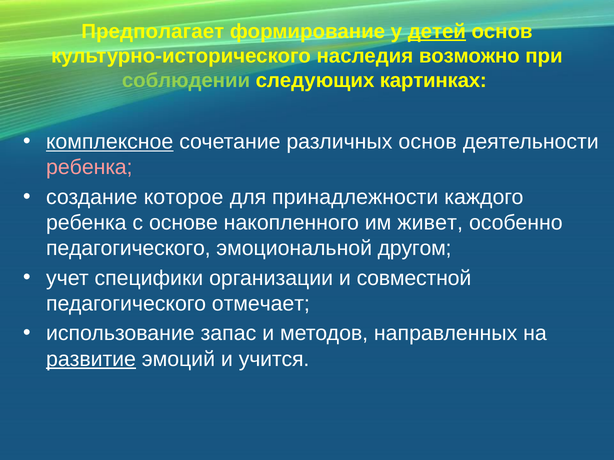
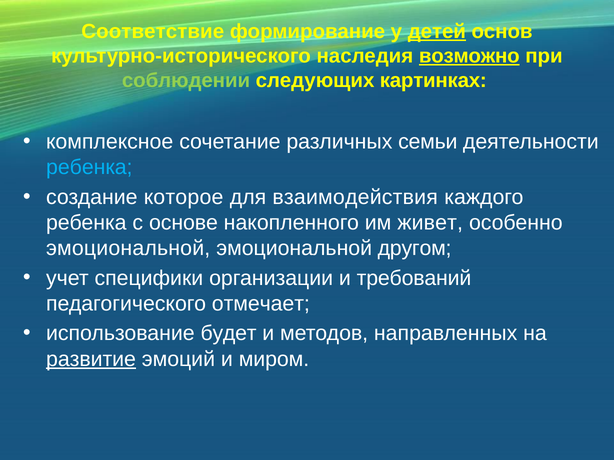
Предполагает: Предполагает -> Соответствие
возможно underline: none -> present
комплексное underline: present -> none
различных основ: основ -> семьи
ребенка at (89, 168) colour: pink -> light blue
принадлежности: принадлежности -> взаимодействия
педагогического at (128, 249): педагогического -> эмоциональной
совместной: совместной -> требований
запас: запас -> будет
учится: учится -> миром
